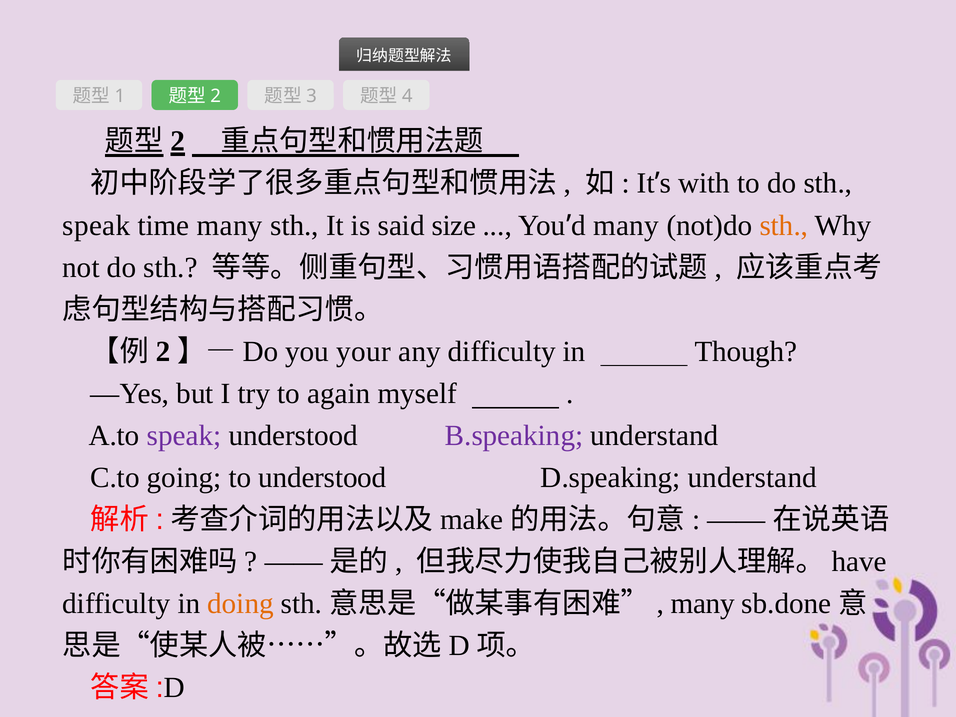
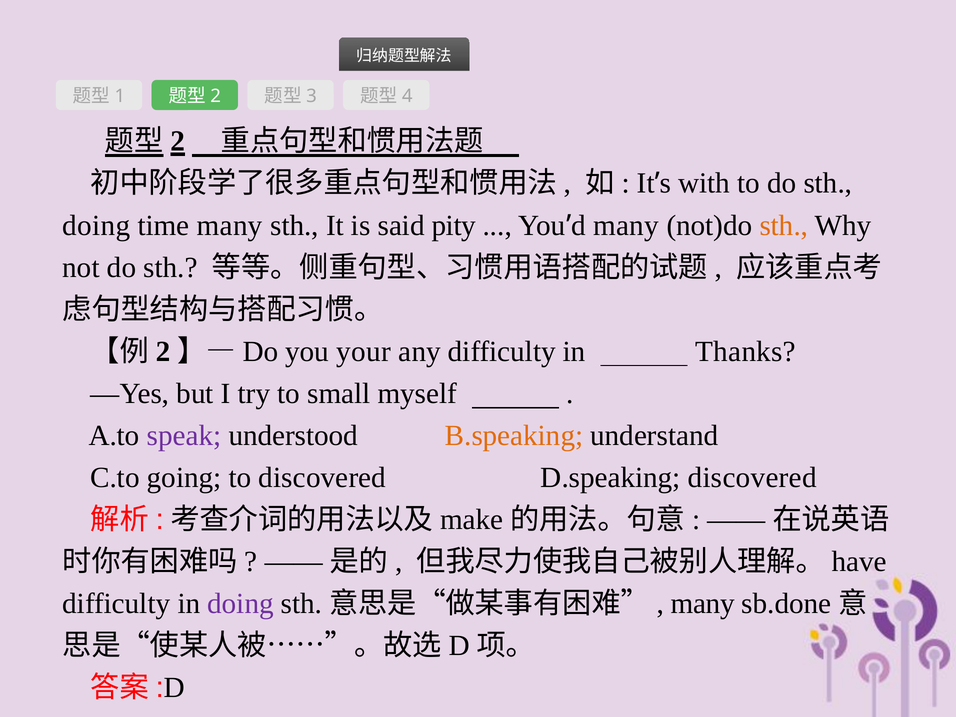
speak at (96, 225): speak -> doing
size: size -> pity
Though: Though -> Thanks
again: again -> small
B.speaking colour: purple -> orange
to understood: understood -> discovered
D.speaking understand: understand -> discovered
doing at (241, 604) colour: orange -> purple
